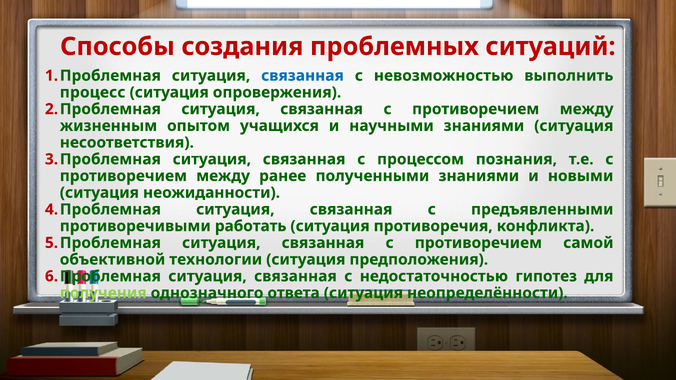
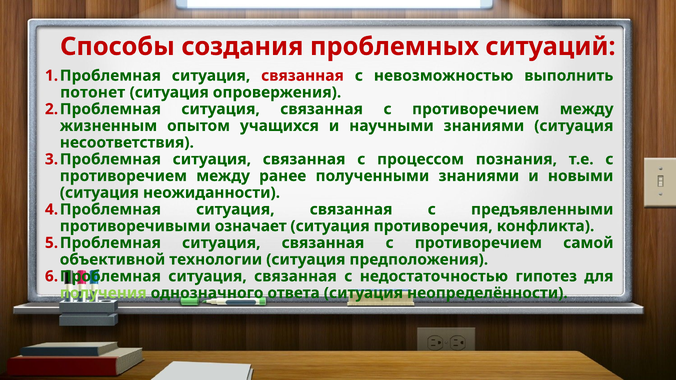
связанная at (303, 76) colour: blue -> red
процесс: процесс -> потонет
работать: работать -> означает
